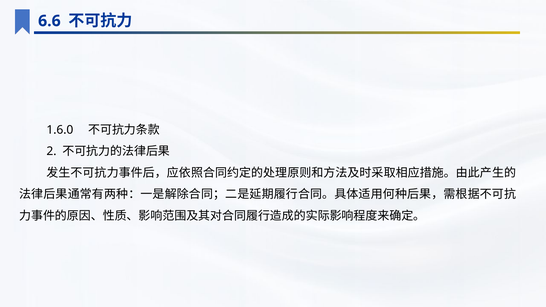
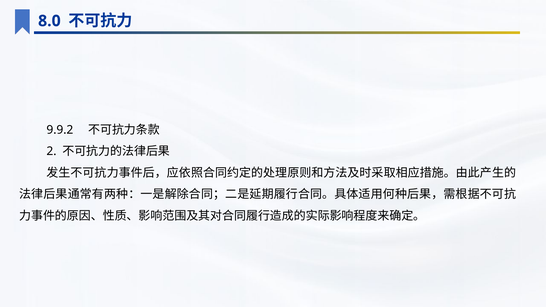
6.6: 6.6 -> 8.0
1.6.0: 1.6.0 -> 9.9.2
